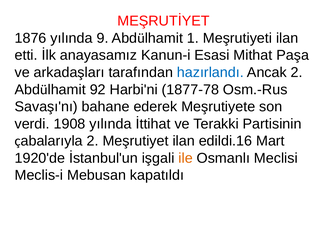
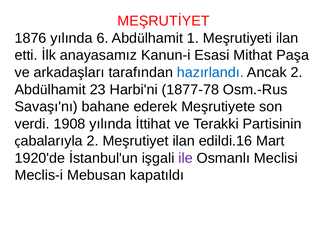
9: 9 -> 6
92: 92 -> 23
ile colour: orange -> purple
